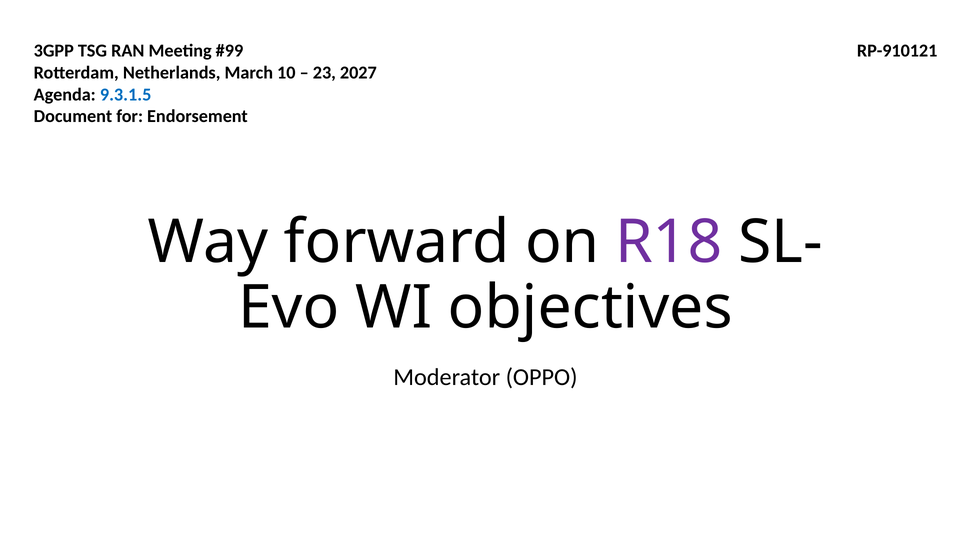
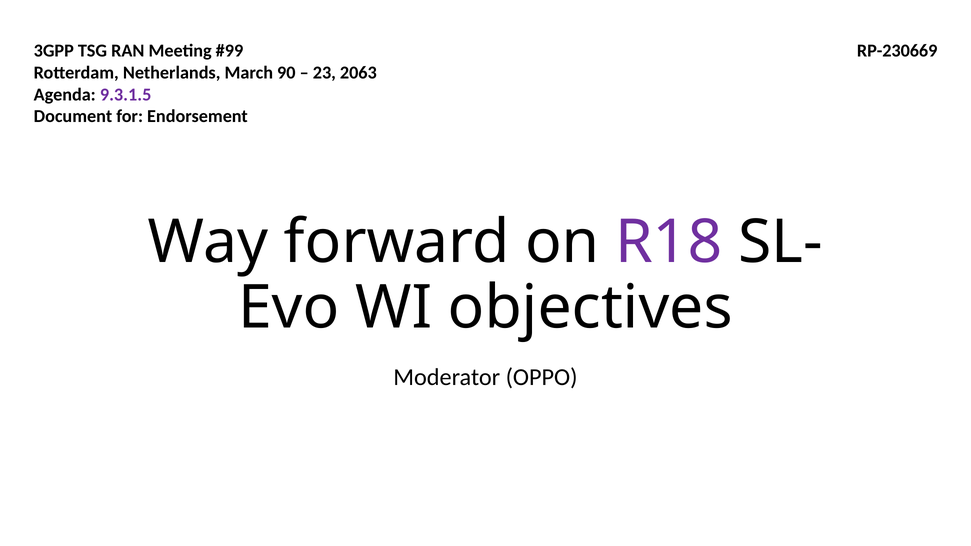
RP-910121: RP-910121 -> RP-230669
10: 10 -> 90
2027: 2027 -> 2063
9.3.1.5 colour: blue -> purple
